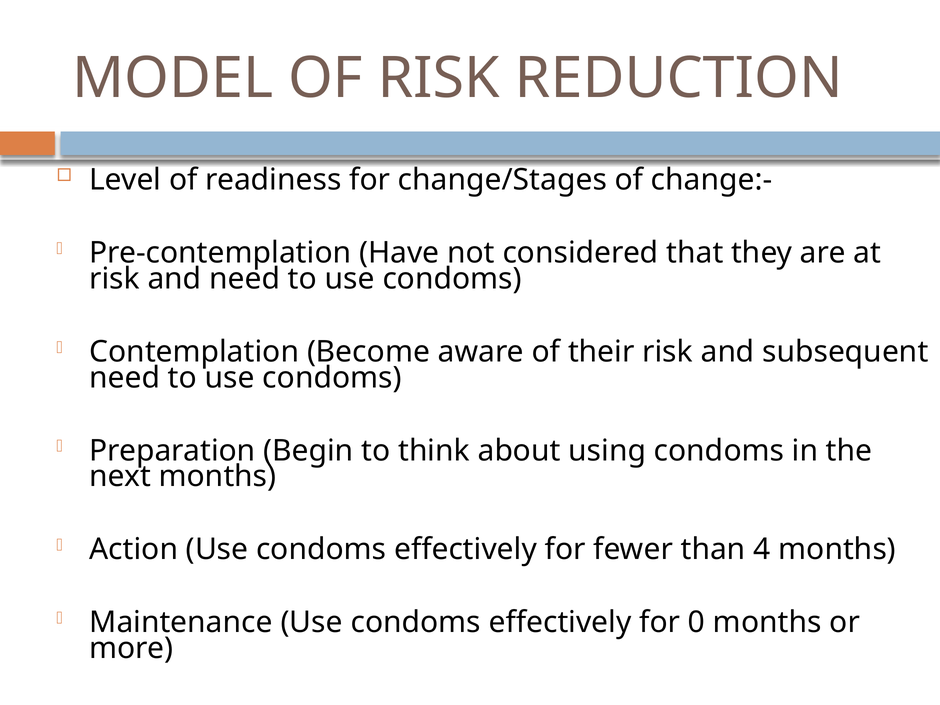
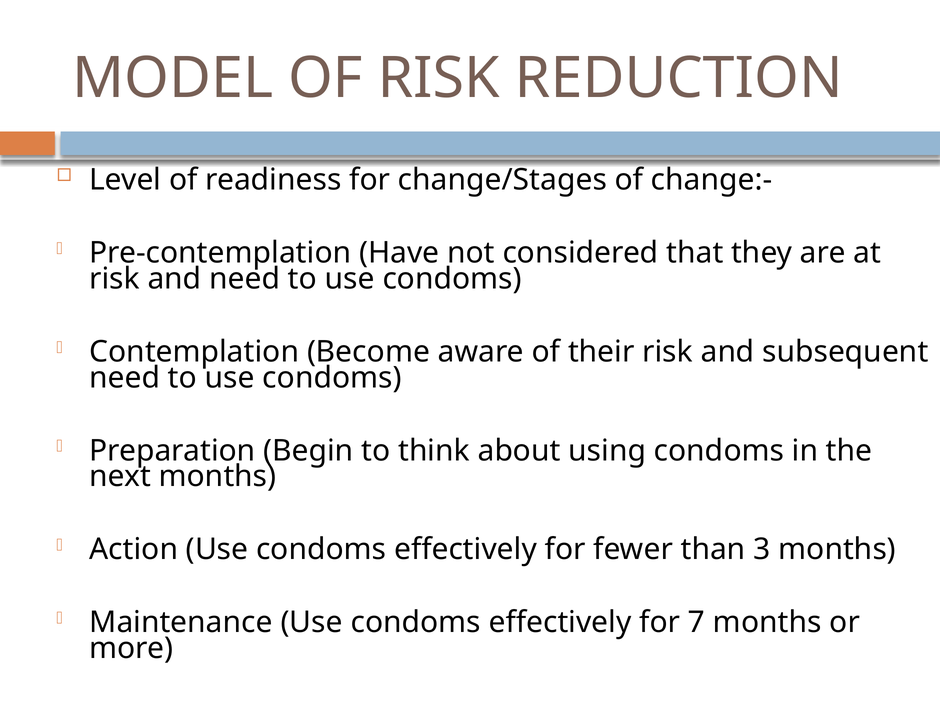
4: 4 -> 3
0: 0 -> 7
